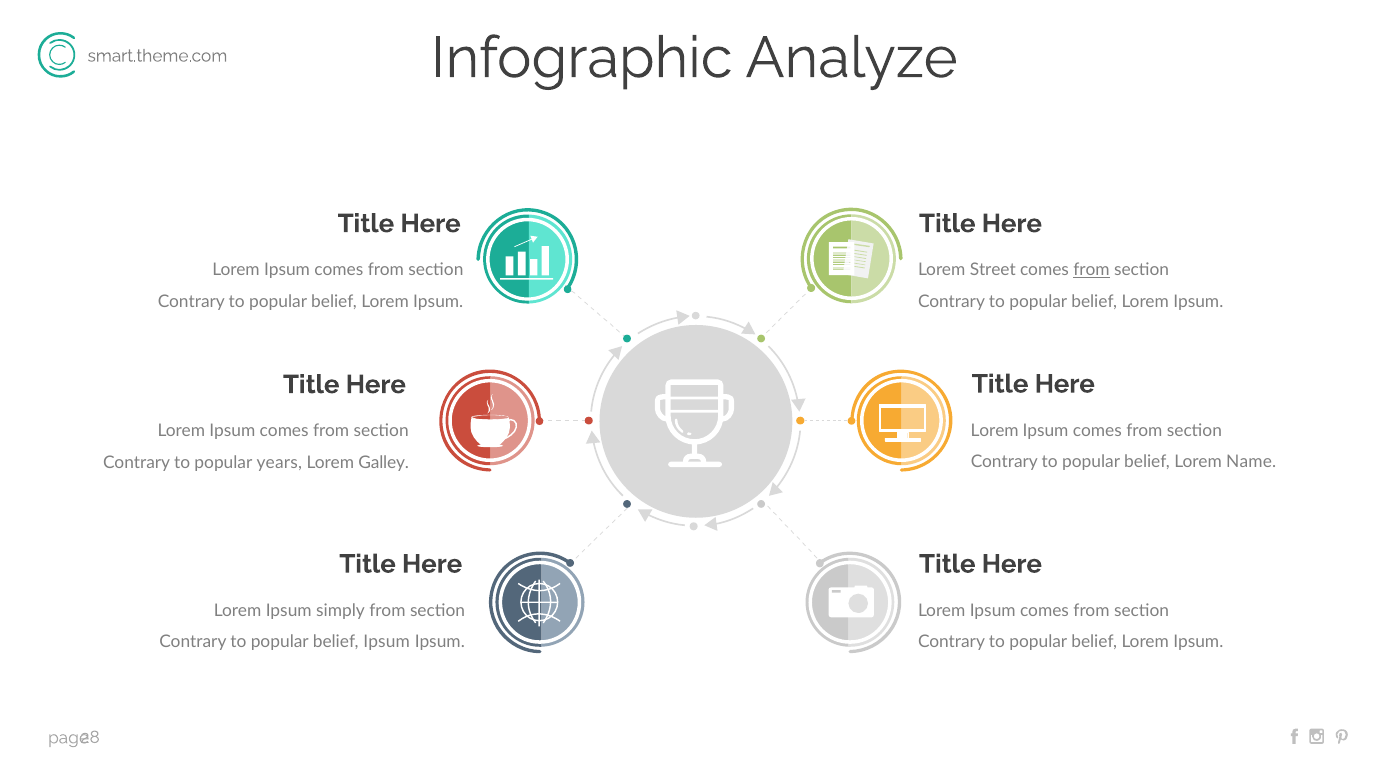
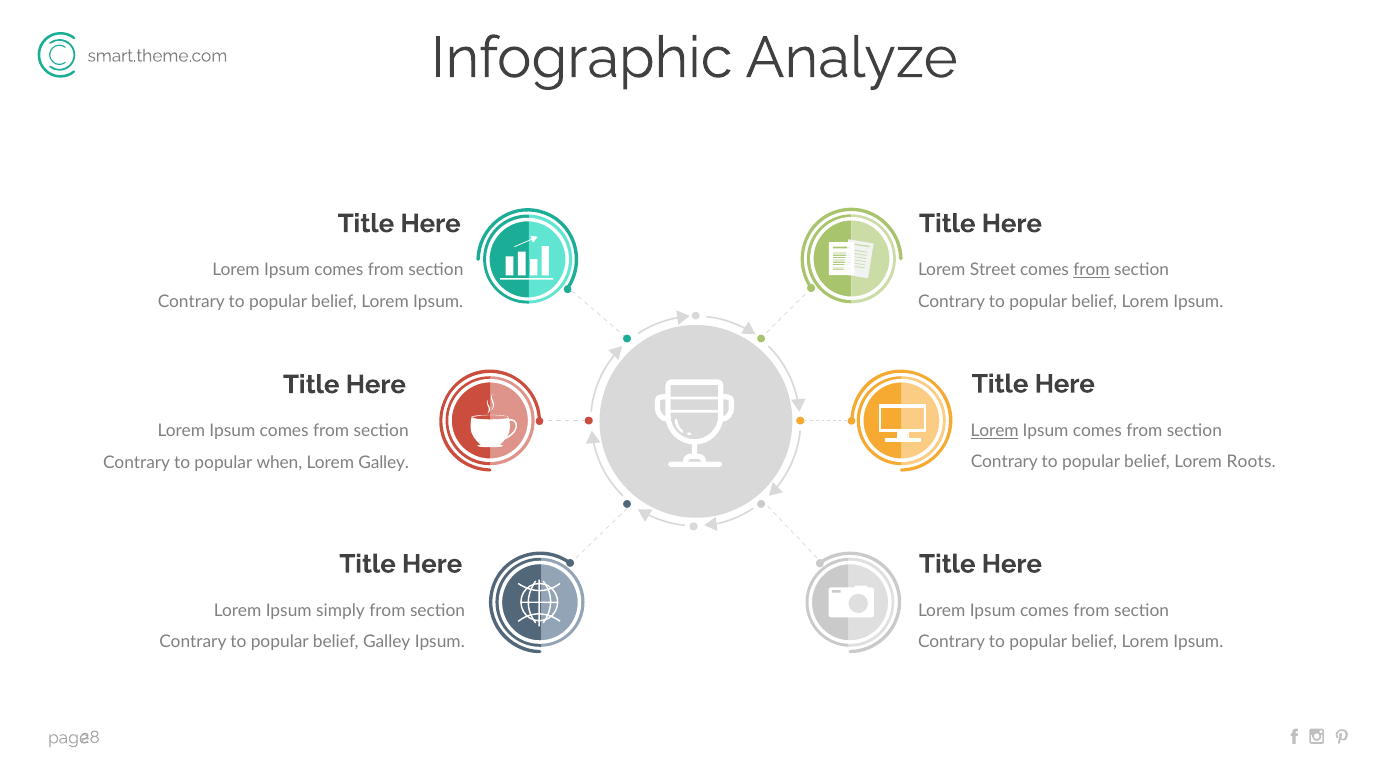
Lorem at (995, 431) underline: none -> present
Name: Name -> Roots
years: years -> when
belief Ipsum: Ipsum -> Galley
